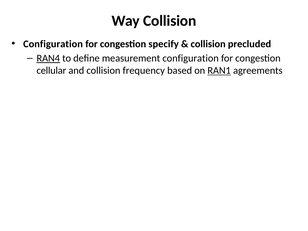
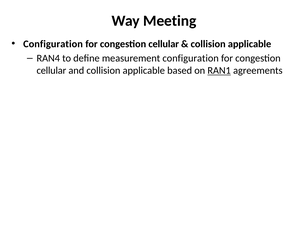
Way Collision: Collision -> Meeting
specify at (164, 44): specify -> cellular
precluded at (250, 44): precluded -> applicable
RAN4 underline: present -> none
and collision frequency: frequency -> applicable
